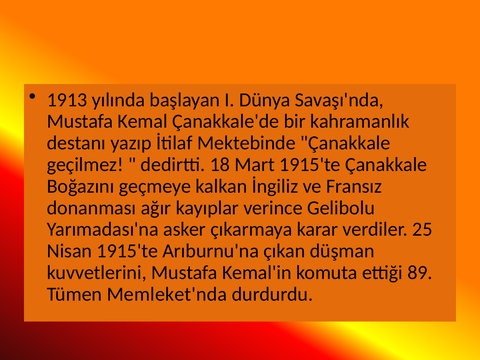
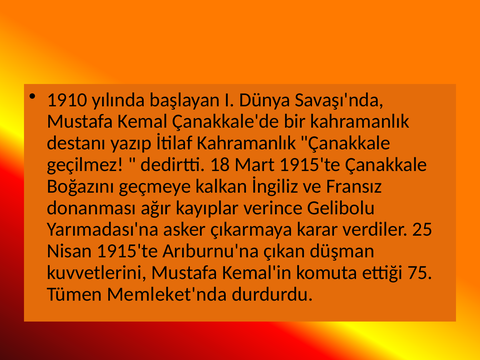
1913: 1913 -> 1910
İtilaf Mektebinde: Mektebinde -> Kahramanlık
89: 89 -> 75
